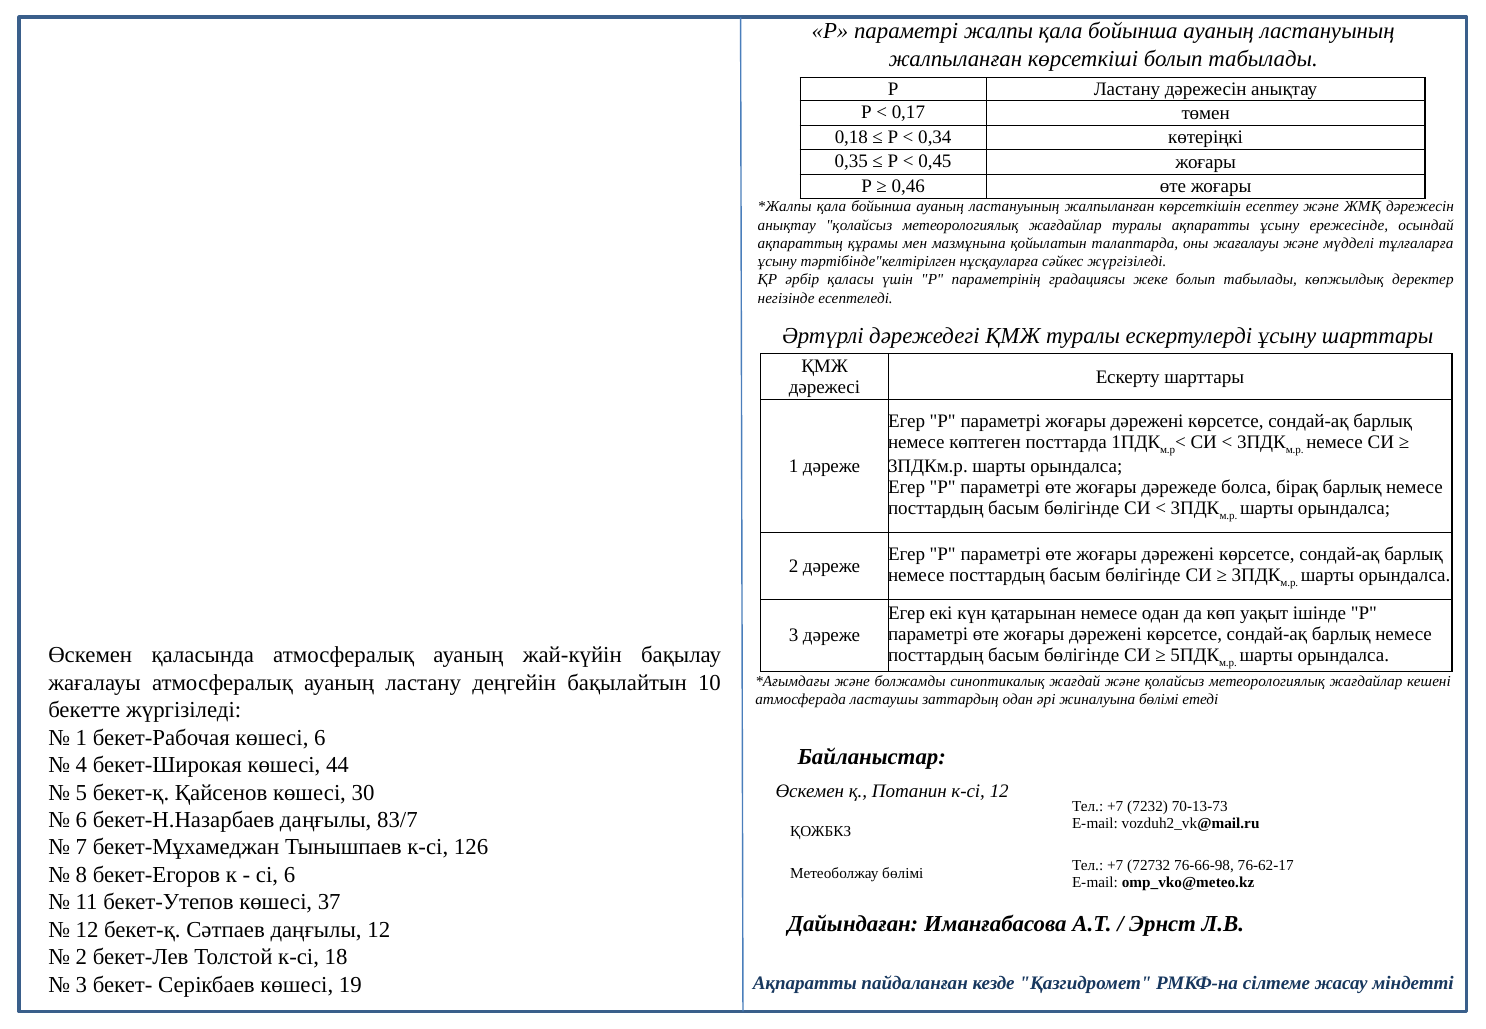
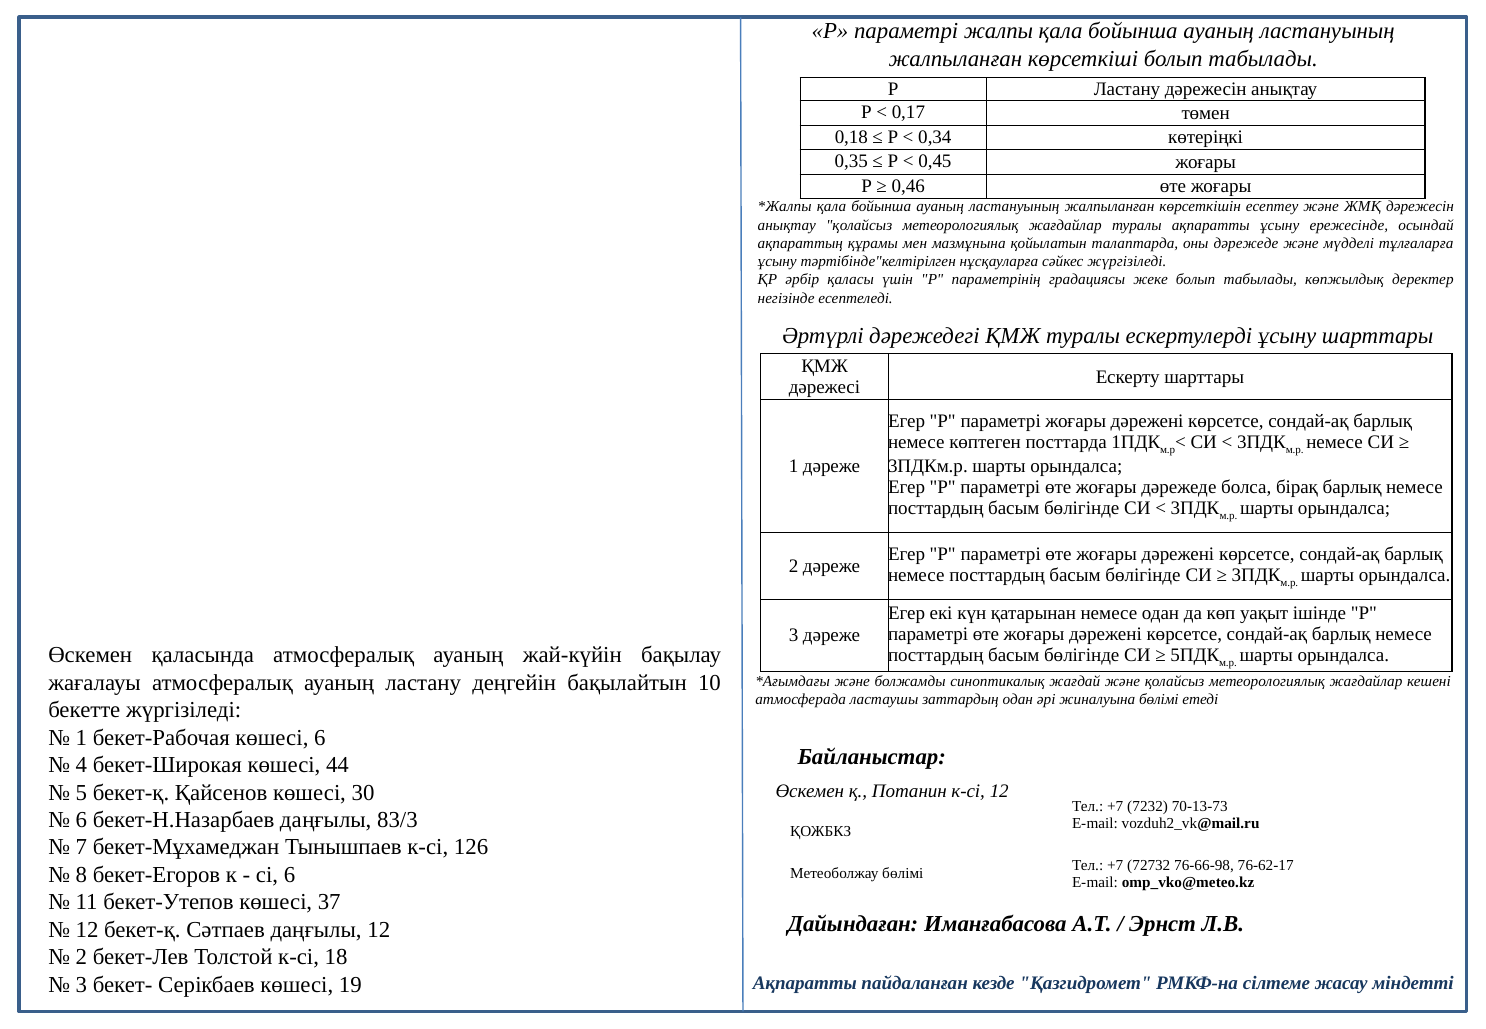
оны жағалауы: жағалауы -> дәрежеде
83/7: 83/7 -> 83/3
